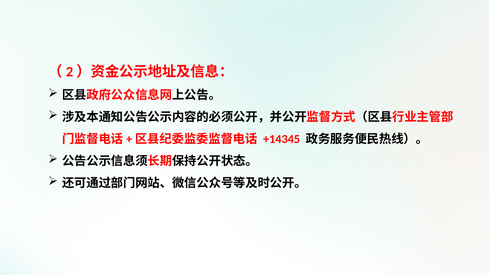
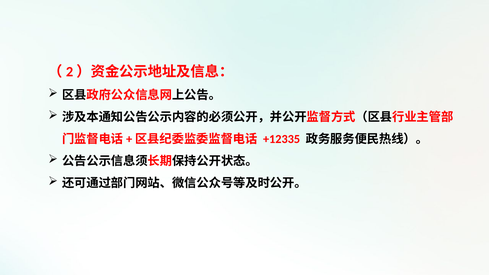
+14345: +14345 -> +12335
